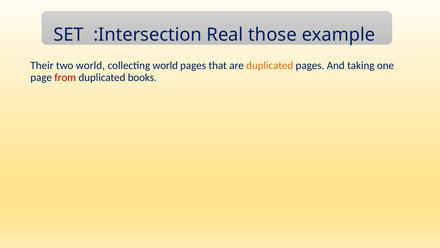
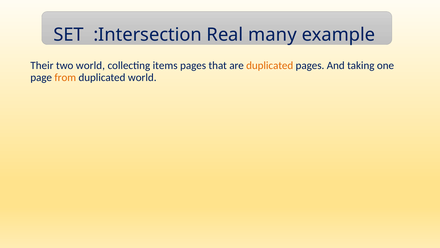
those: those -> many
collecting world: world -> items
from colour: red -> orange
duplicated books: books -> world
